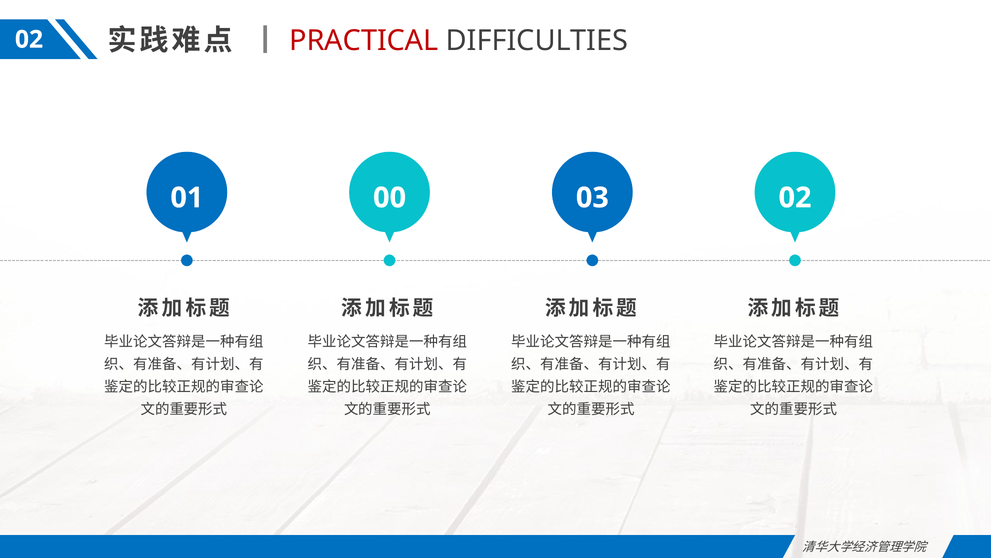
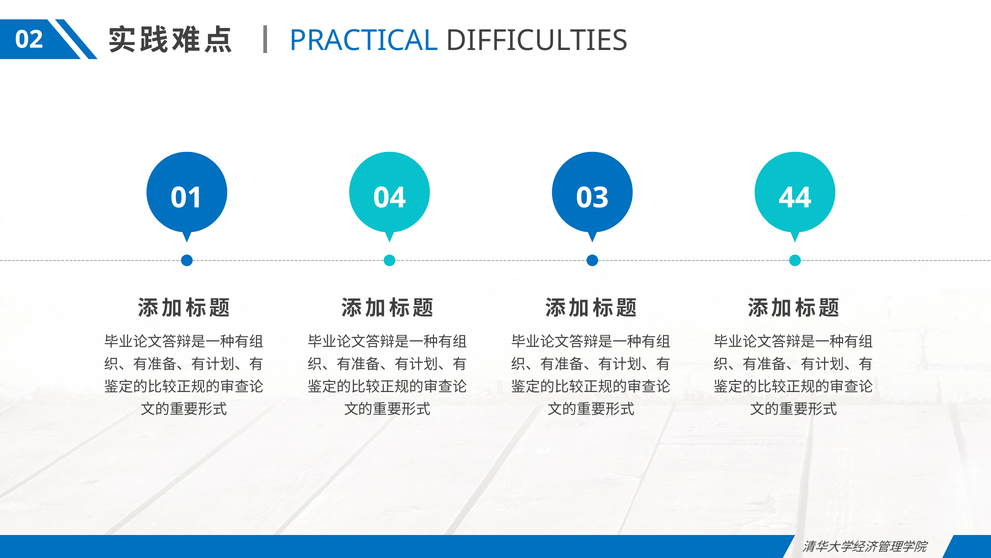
PRACTICAL colour: red -> blue
00: 00 -> 04
03 02: 02 -> 44
